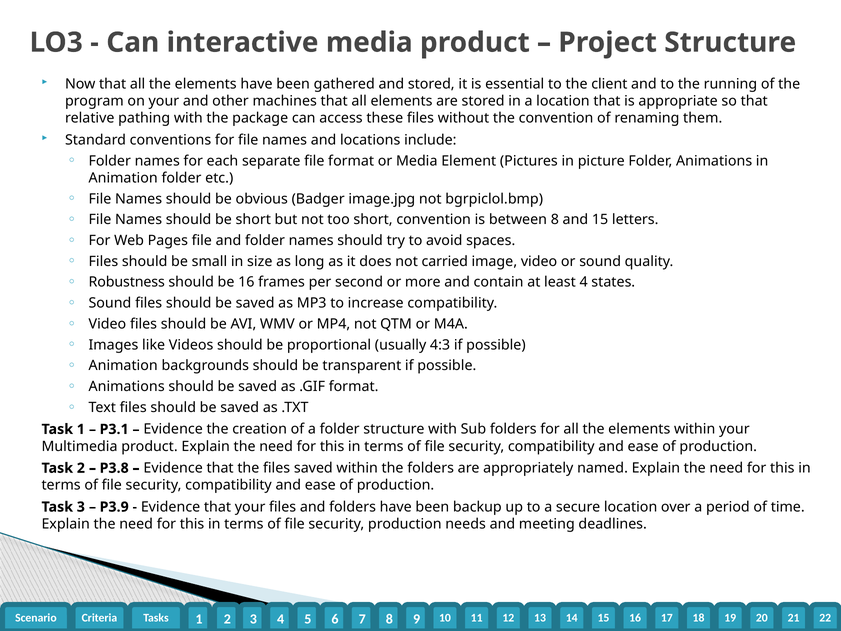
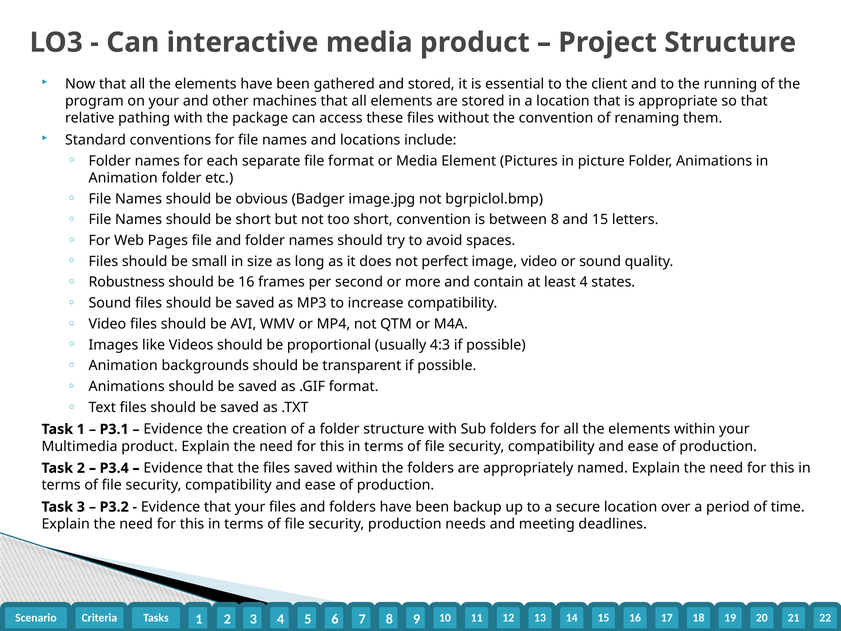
carried: carried -> perfect
P3.8: P3.8 -> P3.4
P3.9: P3.9 -> P3.2
